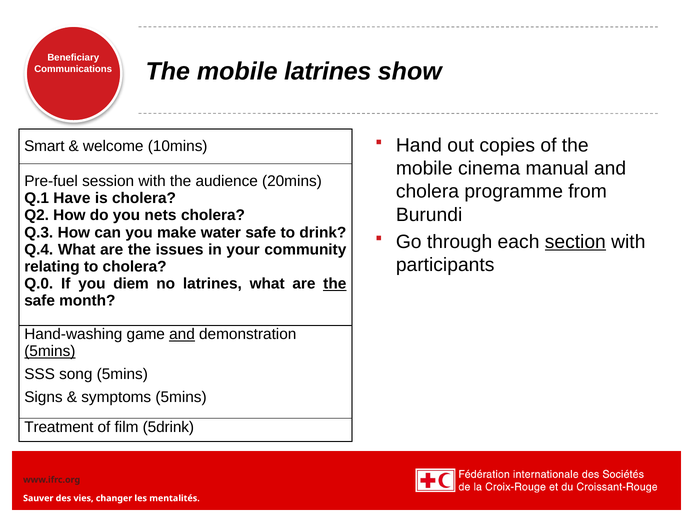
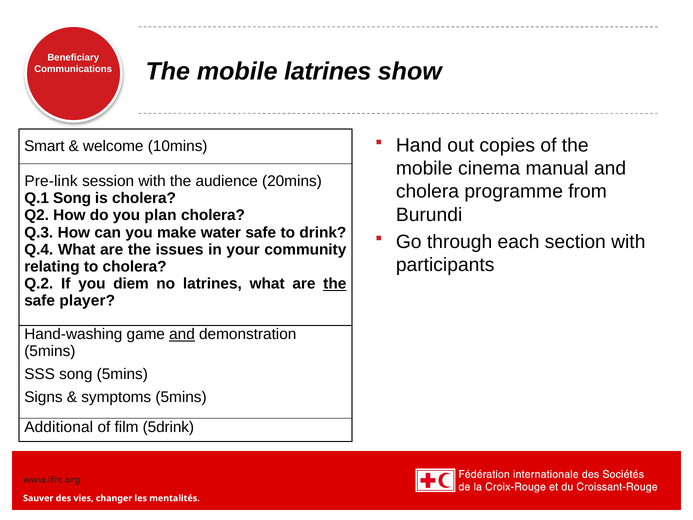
Pre-fuel: Pre-fuel -> Pre-link
Q.1 Have: Have -> Song
nets: nets -> plan
section underline: present -> none
Q.0: Q.0 -> Q.2
month: month -> player
5mins at (50, 351) underline: present -> none
Treatment: Treatment -> Additional
